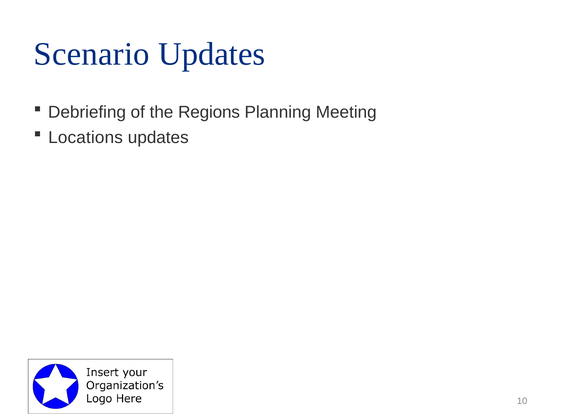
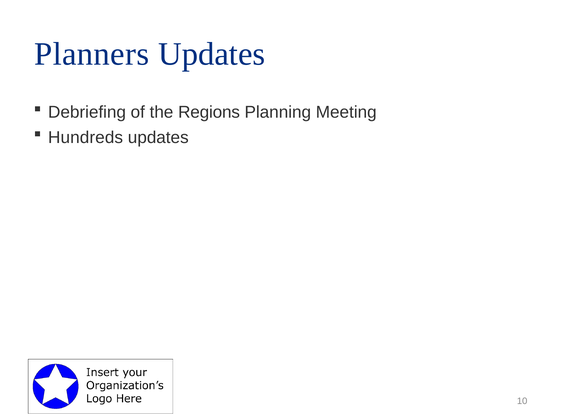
Scenario: Scenario -> Planners
Locations: Locations -> Hundreds
